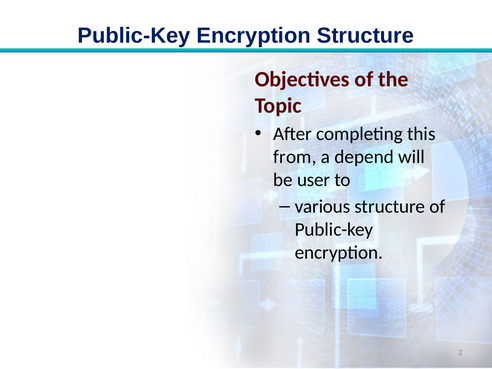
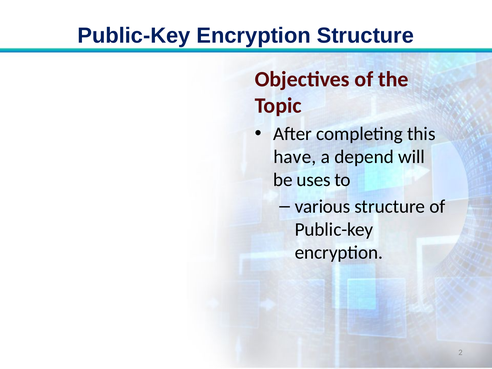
from: from -> have
user: user -> uses
